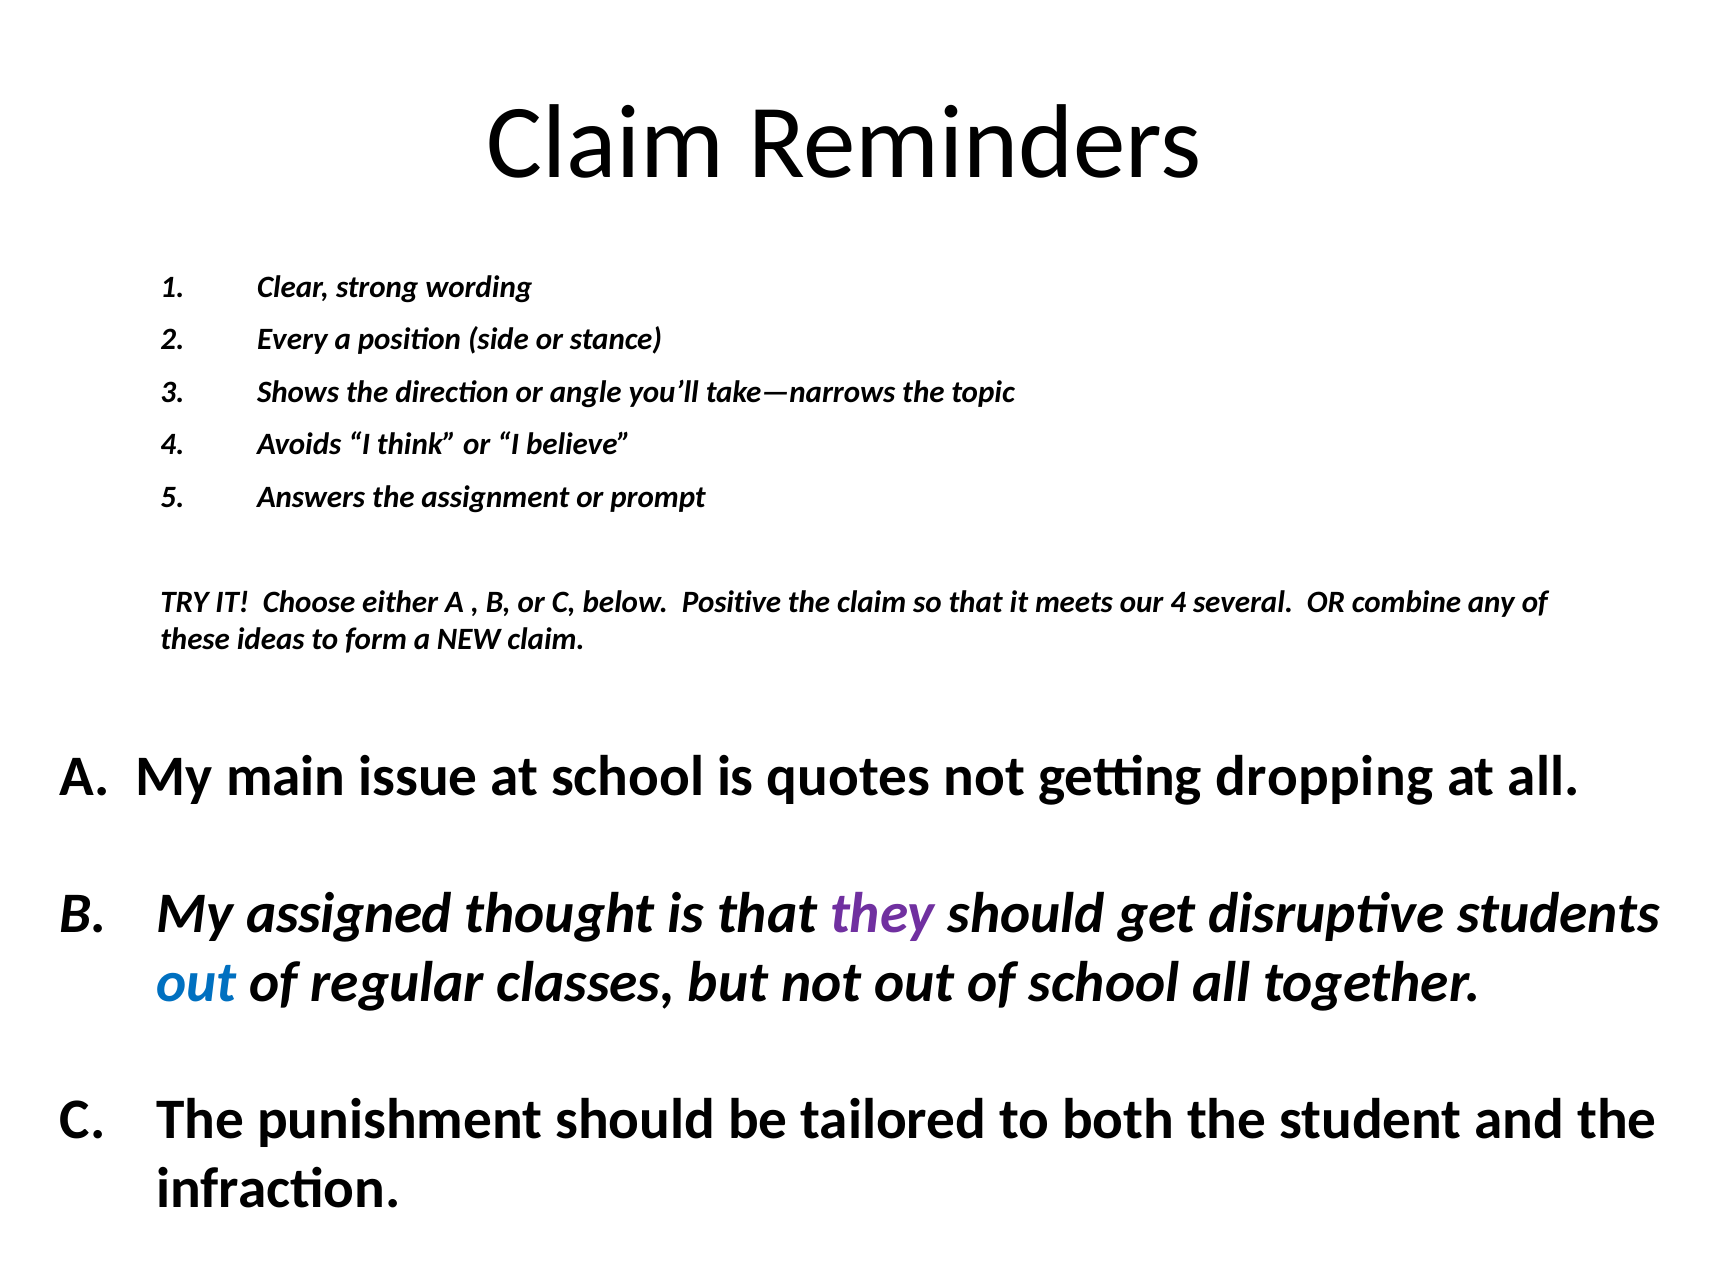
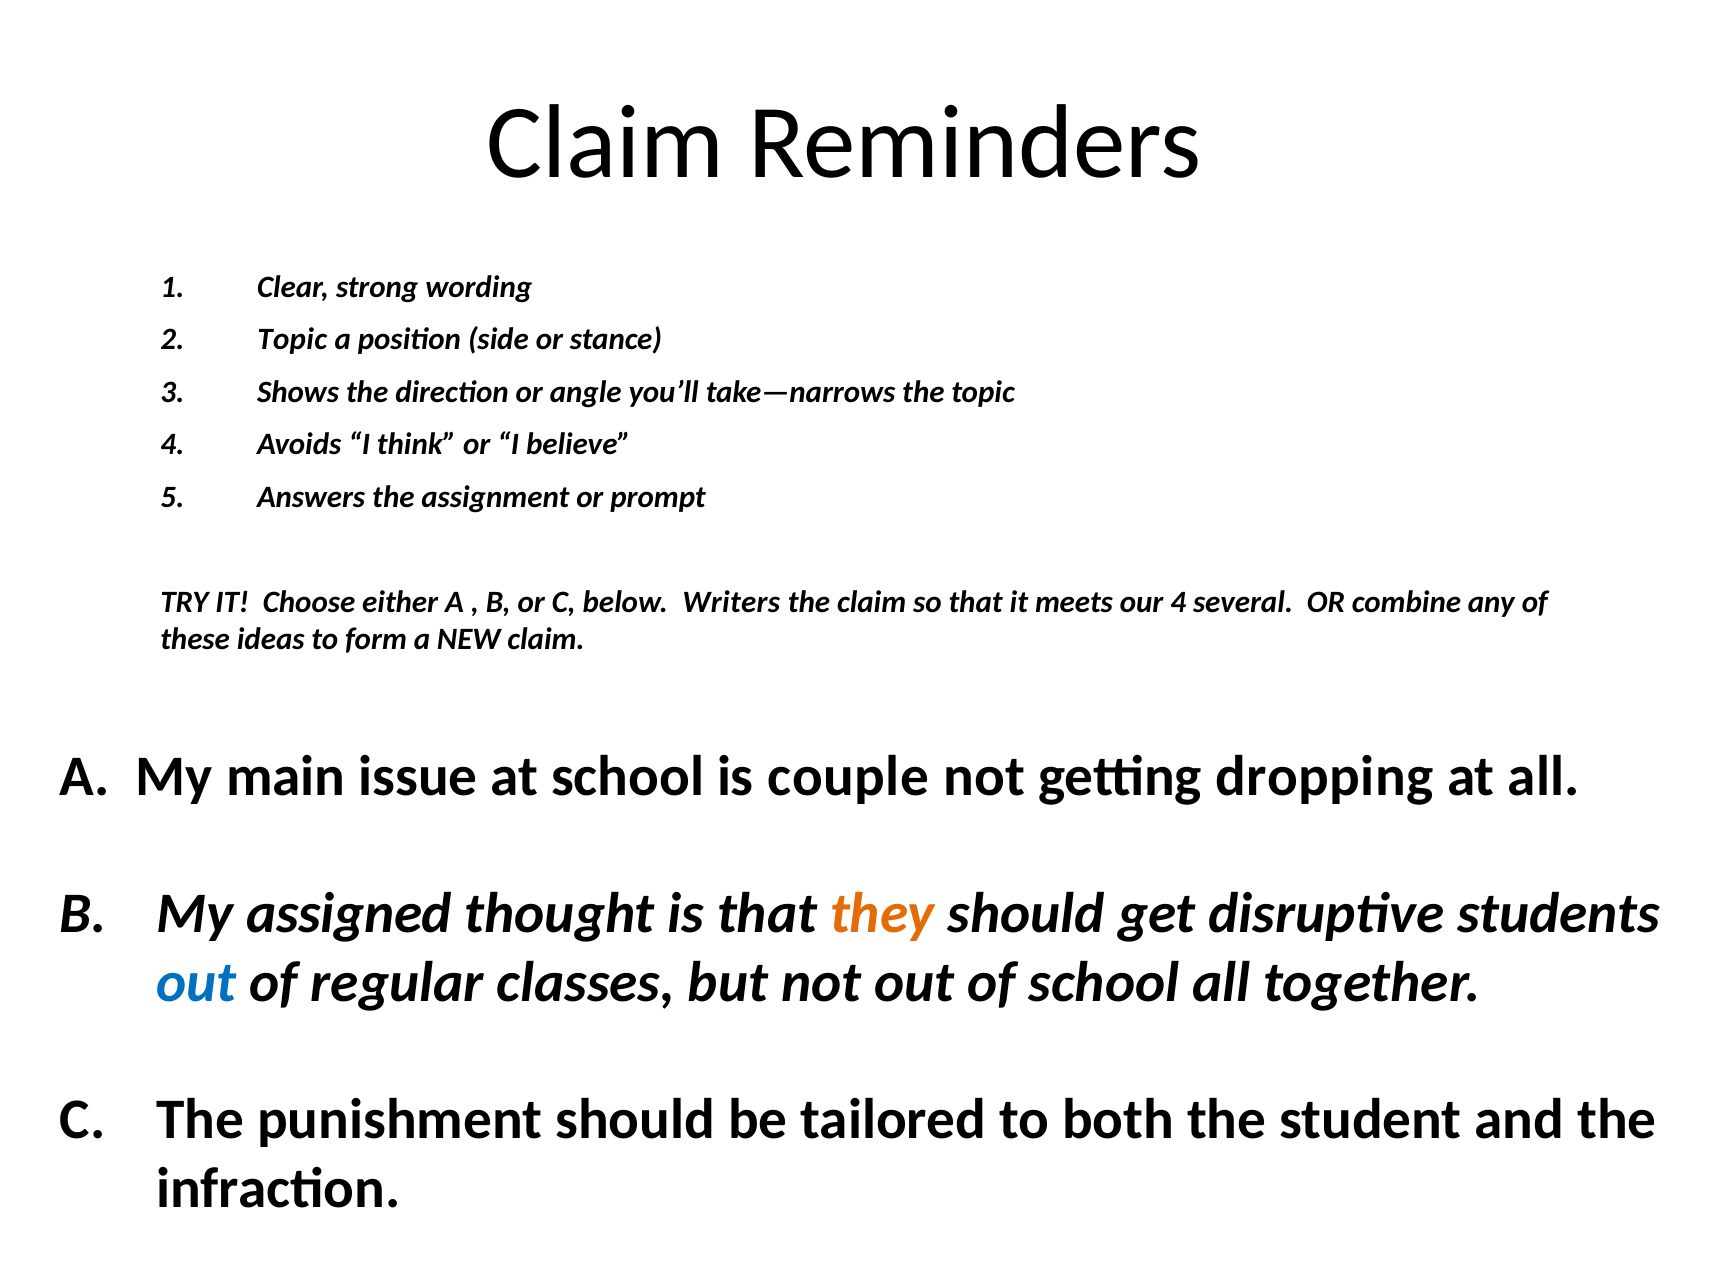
Every at (292, 340): Every -> Topic
Positive: Positive -> Writers
quotes: quotes -> couple
they colour: purple -> orange
